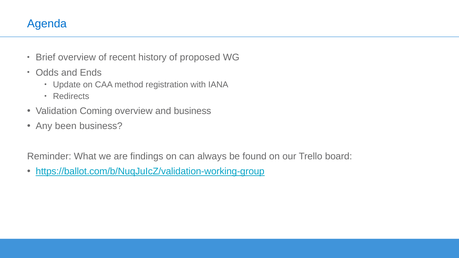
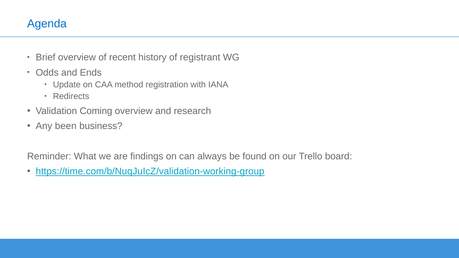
proposed: proposed -> registrant
and business: business -> research
https://ballot.com/b/NuqJuIcZ/validation-working-group: https://ballot.com/b/NuqJuIcZ/validation-working-group -> https://time.com/b/NuqJuIcZ/validation-working-group
